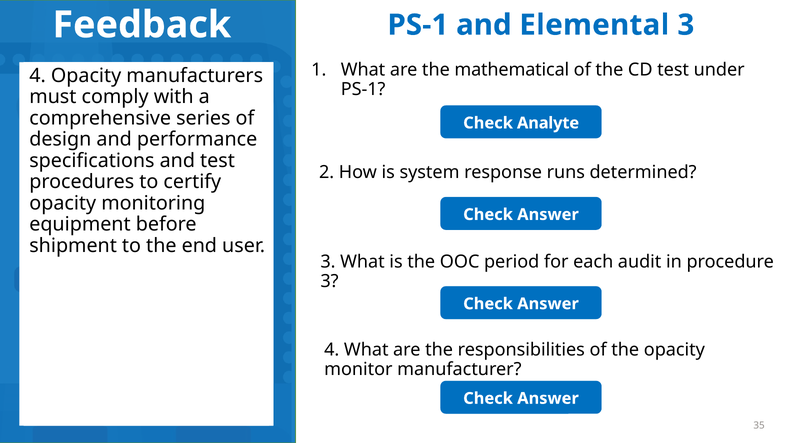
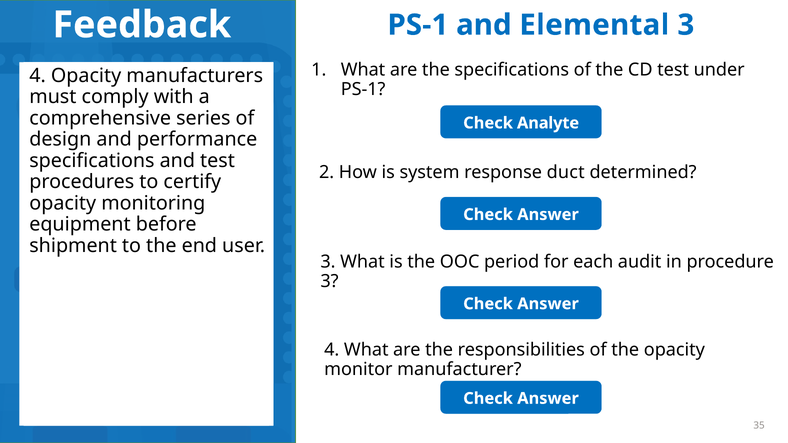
the mathematical: mathematical -> specifications
runs: runs -> duct
